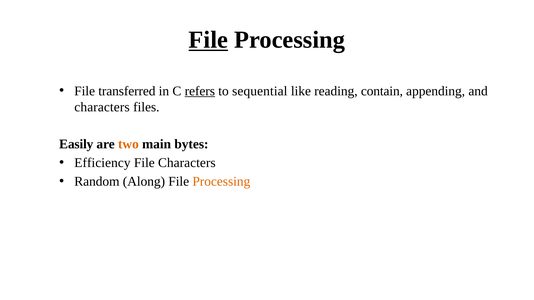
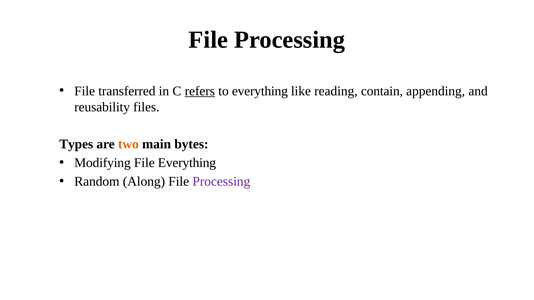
File at (208, 40) underline: present -> none
to sequential: sequential -> everything
characters at (102, 107): characters -> reusability
Easily: Easily -> Types
Efficiency: Efficiency -> Modifying
File Characters: Characters -> Everything
Processing at (221, 182) colour: orange -> purple
